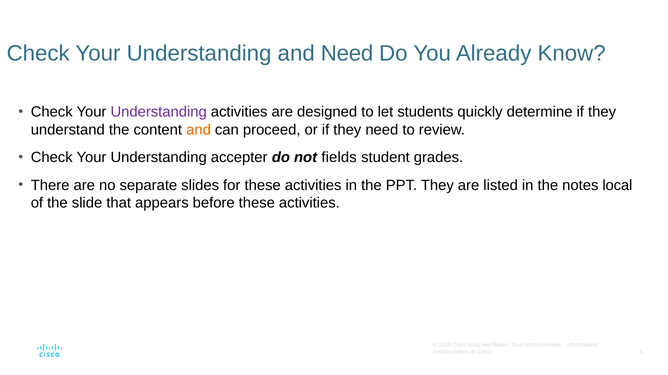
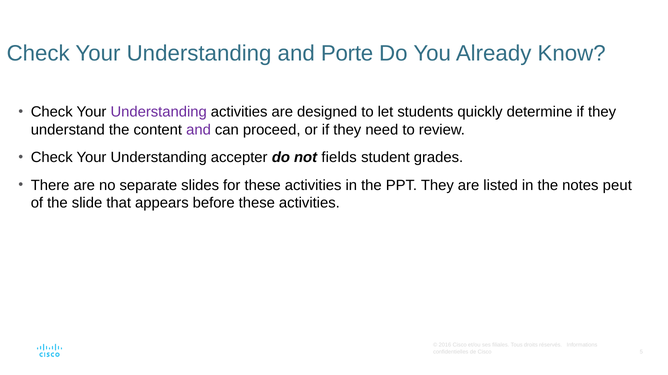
and Need: Need -> Porte
and at (199, 130) colour: orange -> purple
local: local -> peut
